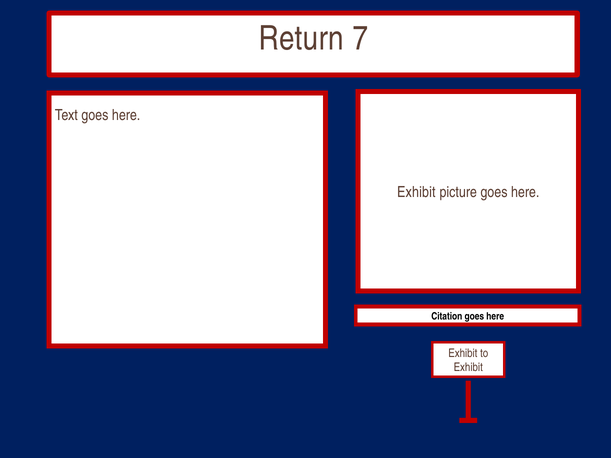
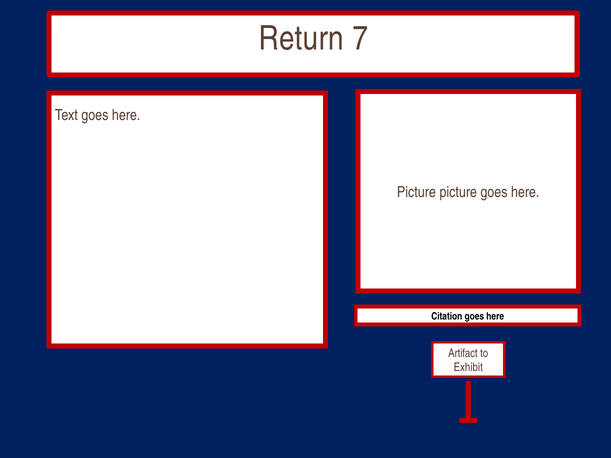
Exhibit at (416, 192): Exhibit -> Picture
Exhibit at (463, 353): Exhibit -> Artifact
